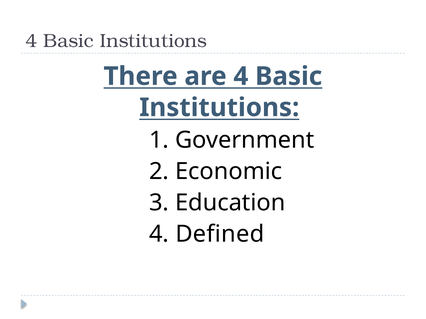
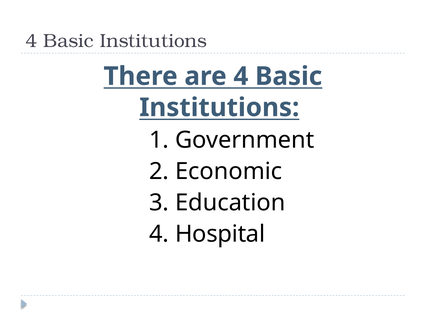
Defined: Defined -> Hospital
